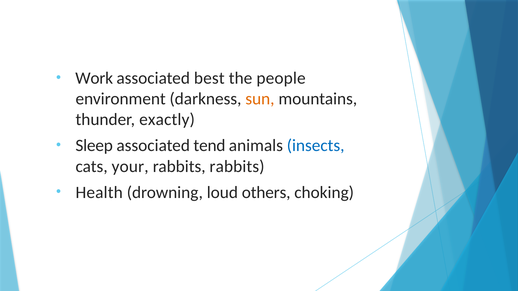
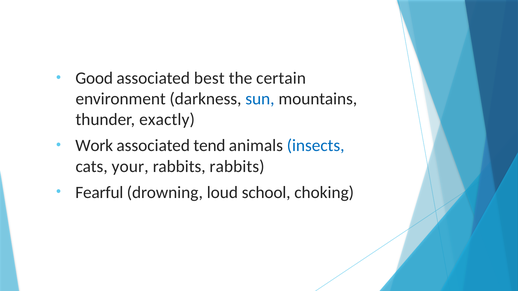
Work: Work -> Good
people: people -> certain
sun colour: orange -> blue
Sleep: Sleep -> Work
Health: Health -> Fearful
others: others -> school
